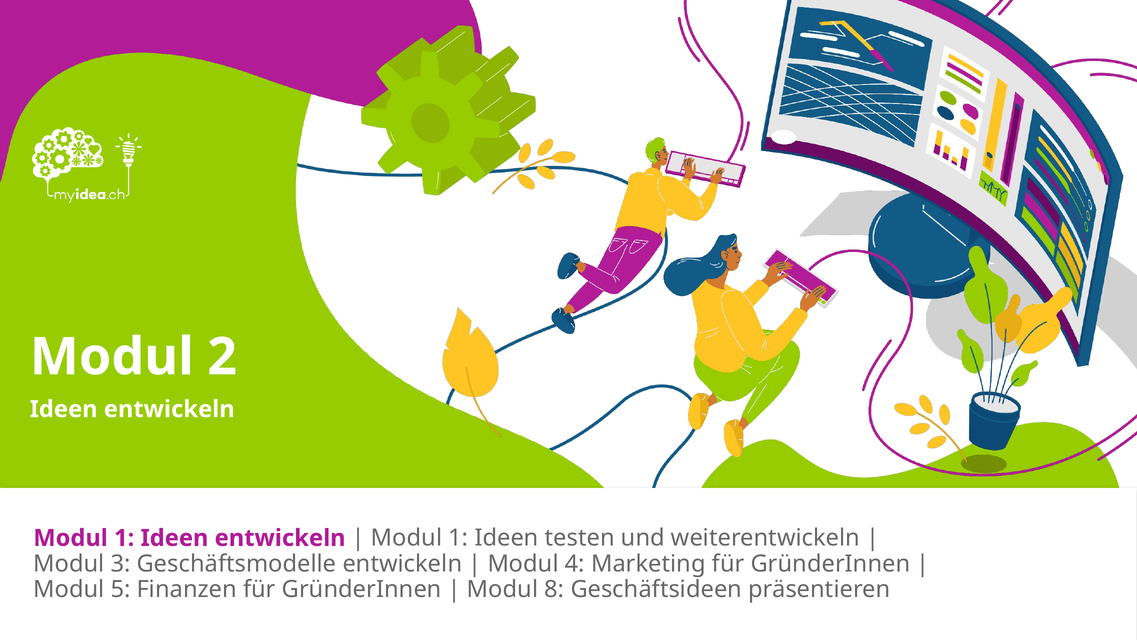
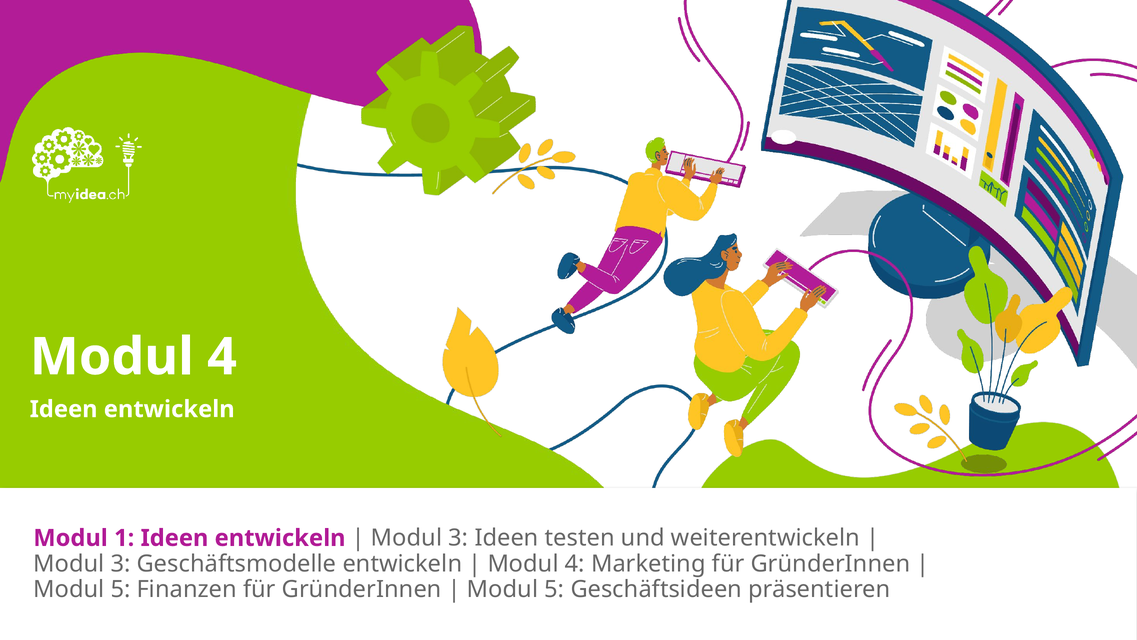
2 at (222, 357): 2 -> 4
1 at (458, 538): 1 -> 3
8 at (554, 589): 8 -> 5
